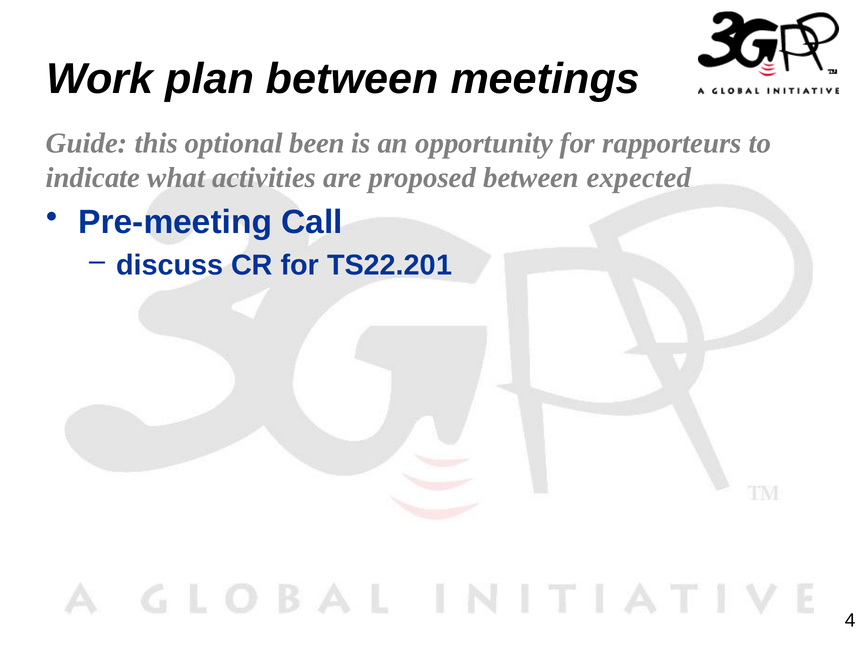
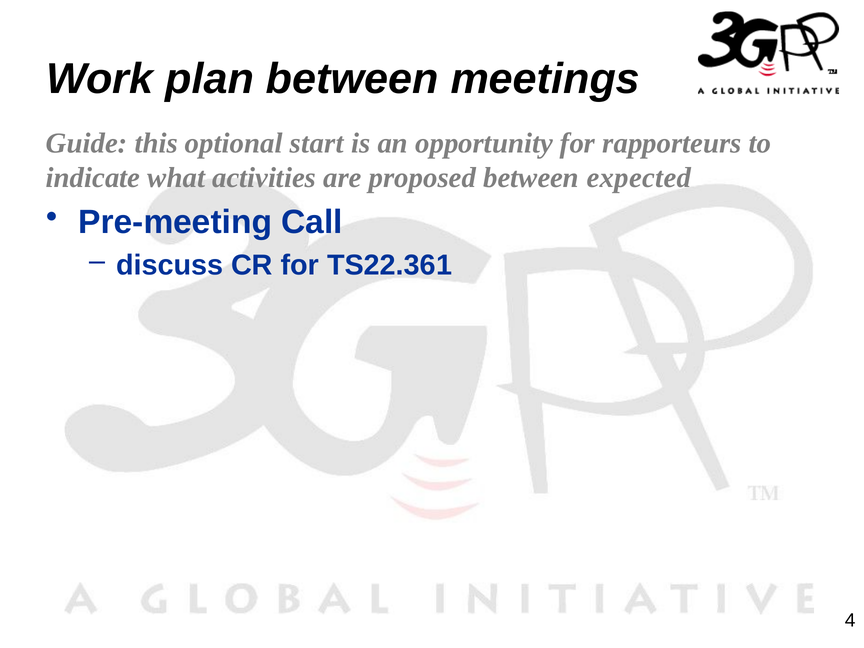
been: been -> start
TS22.201: TS22.201 -> TS22.361
